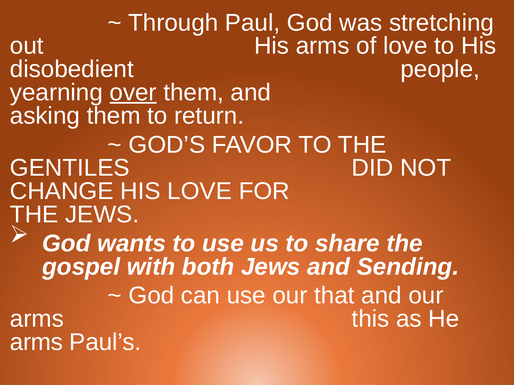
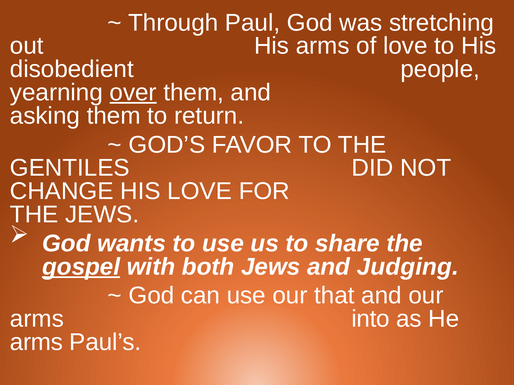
gospel underline: none -> present
Sending: Sending -> Judging
this: this -> into
